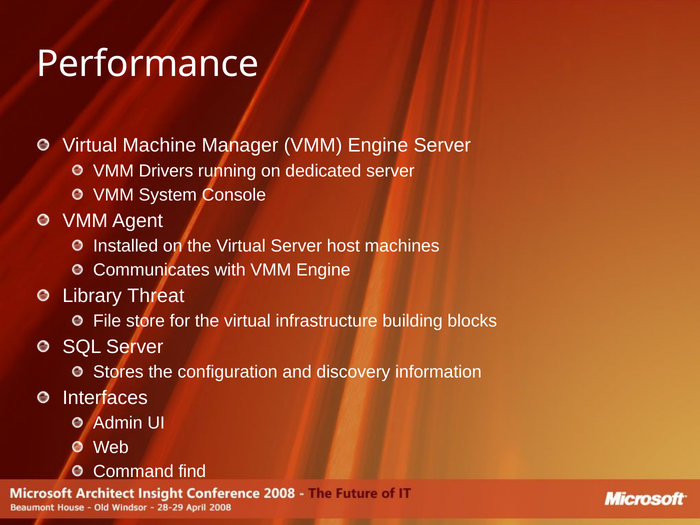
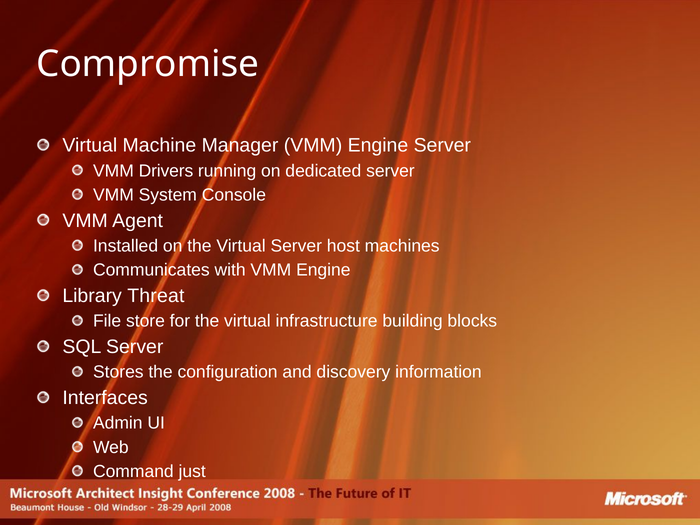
Performance: Performance -> Compromise
find: find -> just
